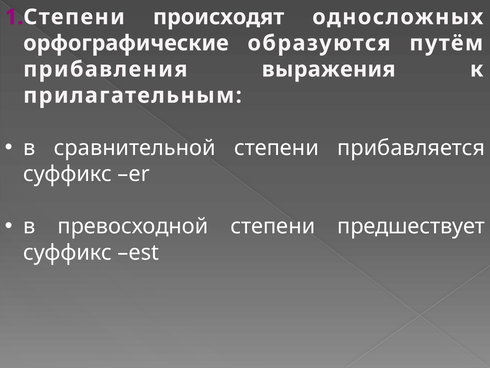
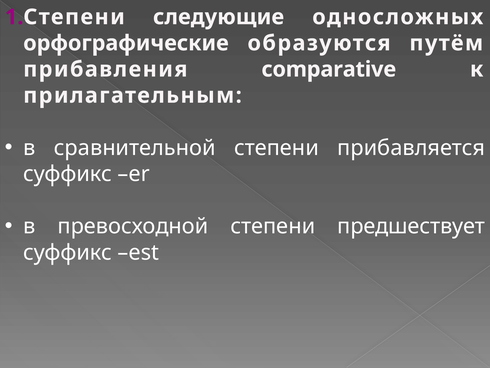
происходят: происходят -> следующие
выражения: выражения -> comparative
